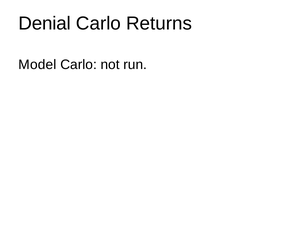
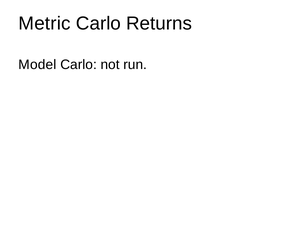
Denial: Denial -> Metric
